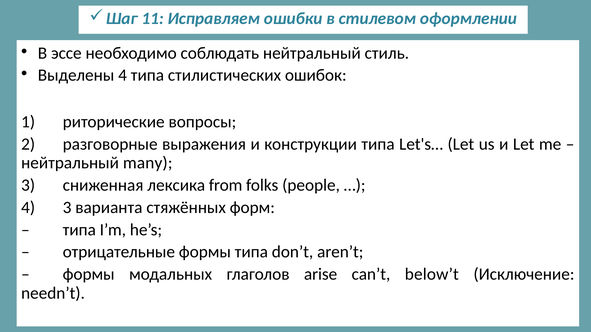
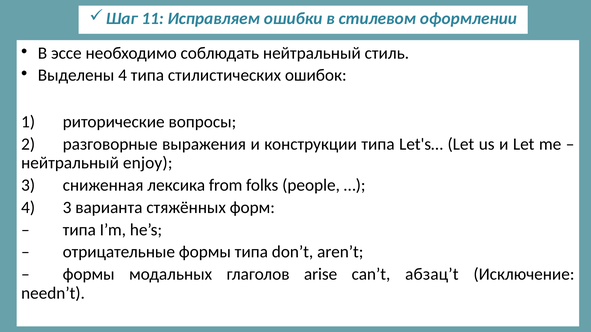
many: many -> enjoy
below’t: below’t -> абзац’t
